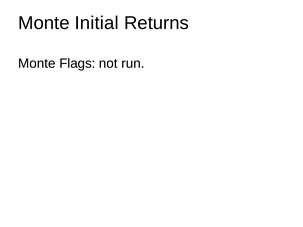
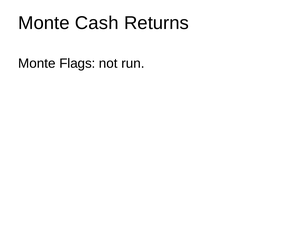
Initial: Initial -> Cash
